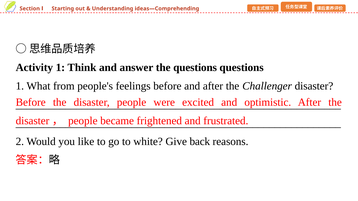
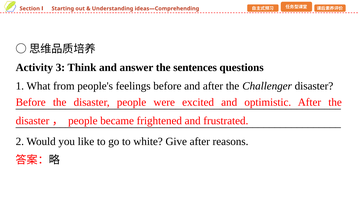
Activity 1: 1 -> 3
the questions: questions -> sentences
Give back: back -> after
